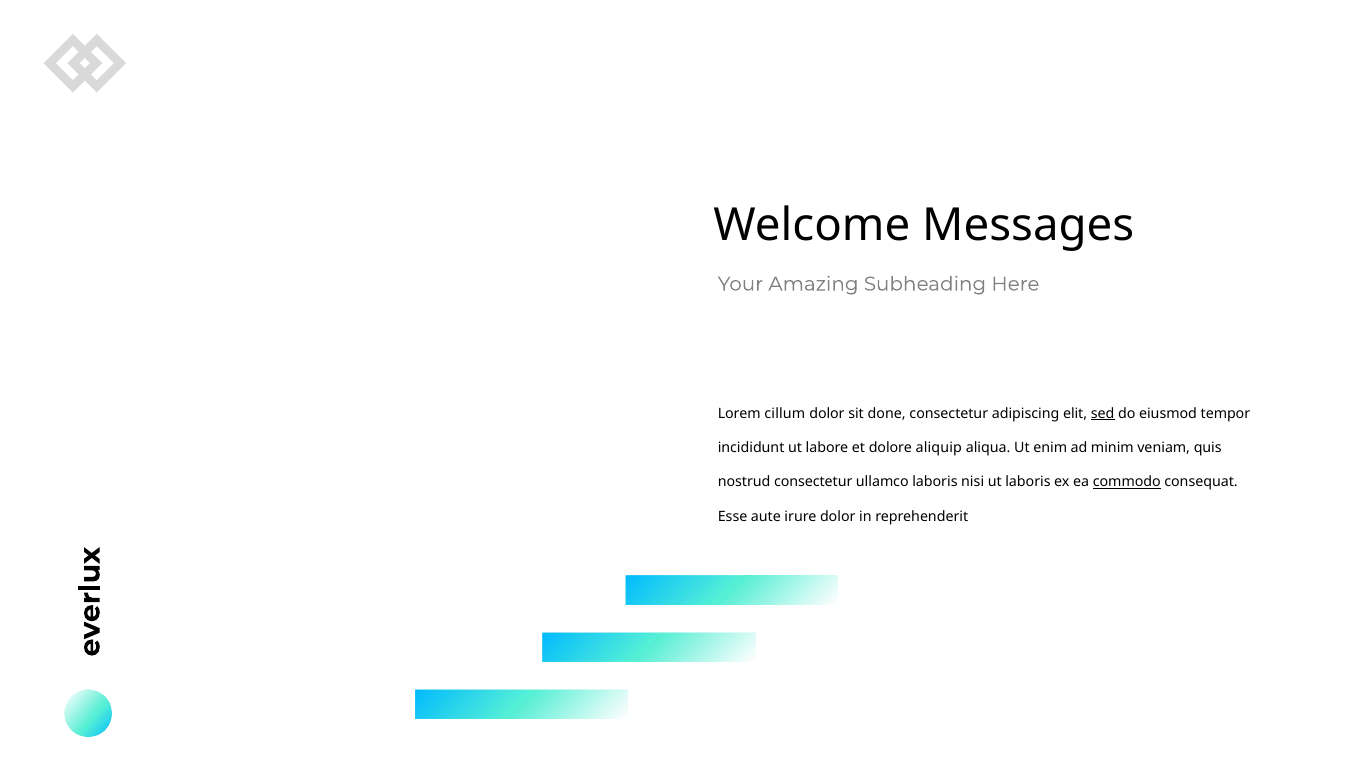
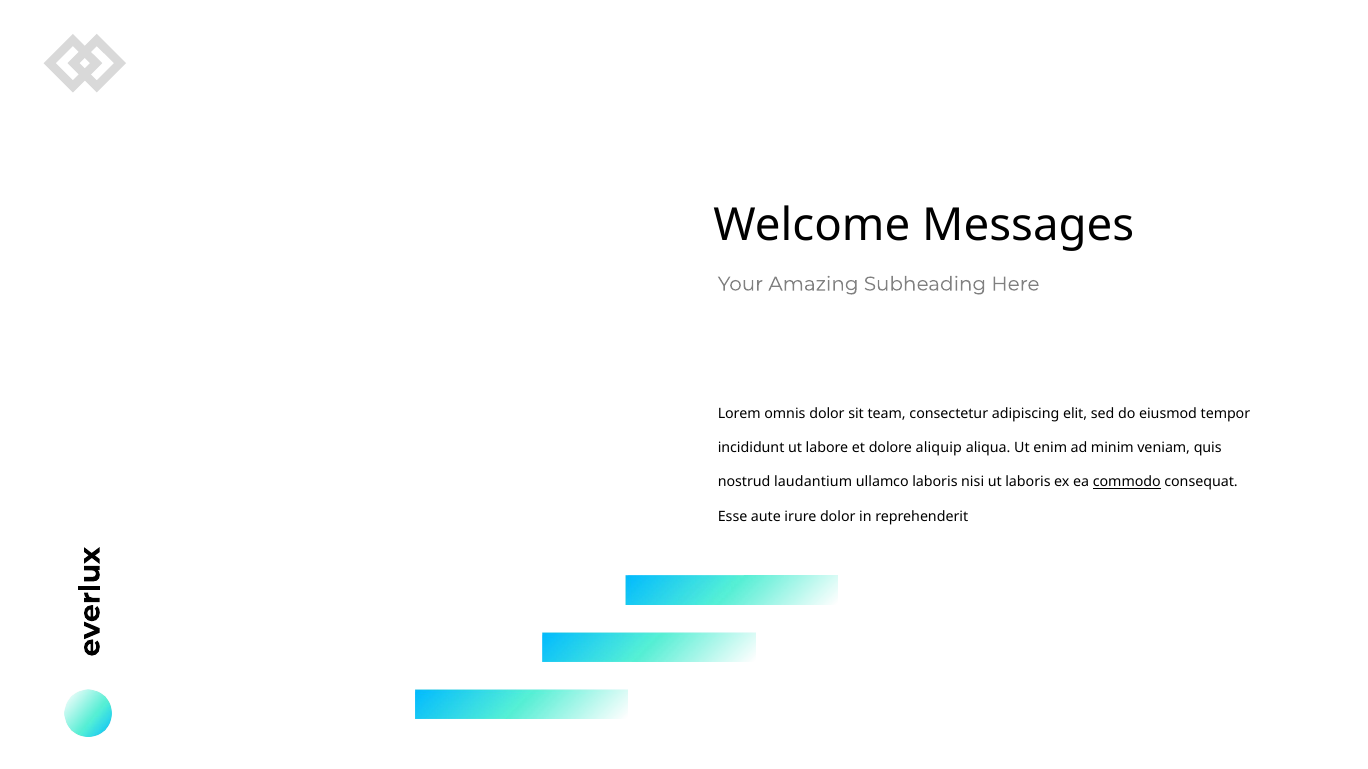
cillum: cillum -> omnis
done: done -> team
sed underline: present -> none
nostrud consectetur: consectetur -> laudantium
